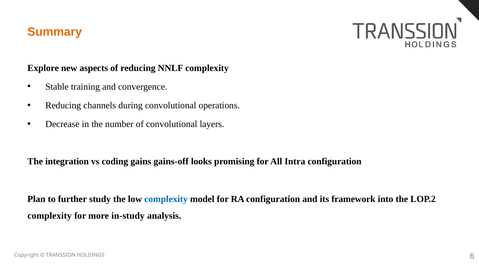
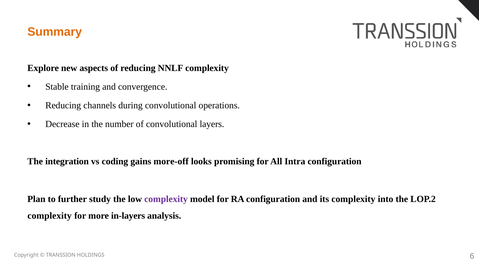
gains-off: gains-off -> more-off
complexity at (166, 199) colour: blue -> purple
its framework: framework -> complexity
in-study: in-study -> in-layers
